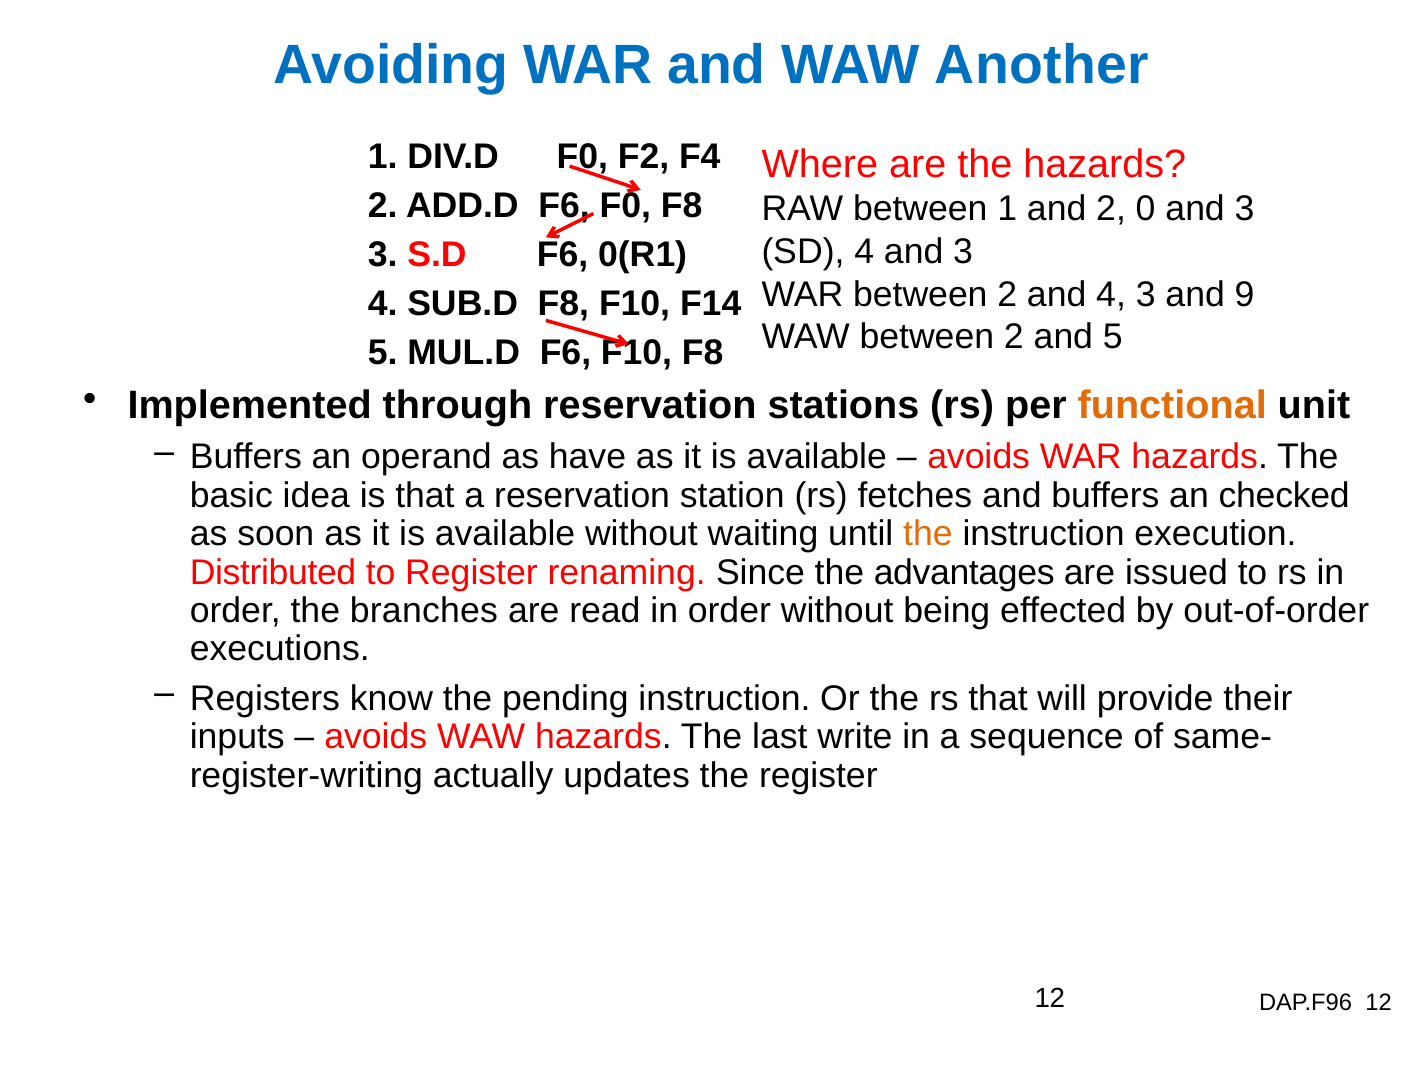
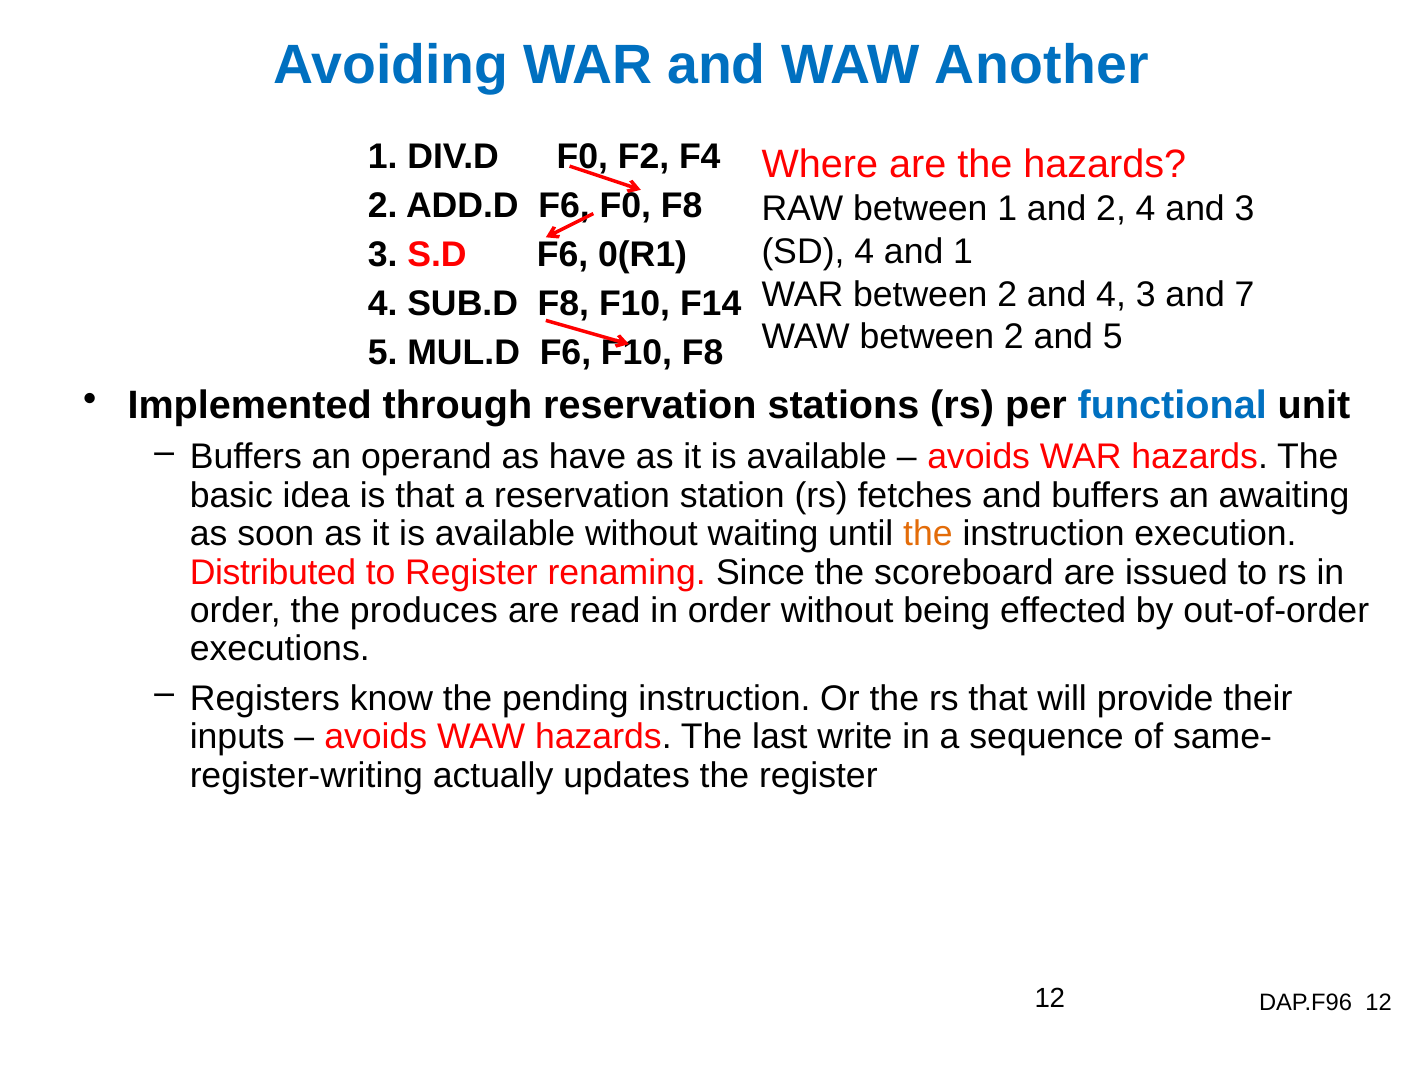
2 0: 0 -> 4
4 and 3: 3 -> 1
9: 9 -> 7
functional colour: orange -> blue
checked: checked -> awaiting
advantages: advantages -> scoreboard
branches: branches -> produces
